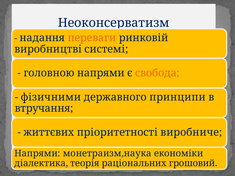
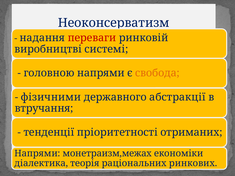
переваги colour: orange -> red
принципи: принципи -> абстракції
життєвих: життєвих -> тенденції
виробниче: виробниче -> отриманих
монетраизм,наука: монетраизм,наука -> монетраизм,межах
грошовий: грошовий -> ринкових
